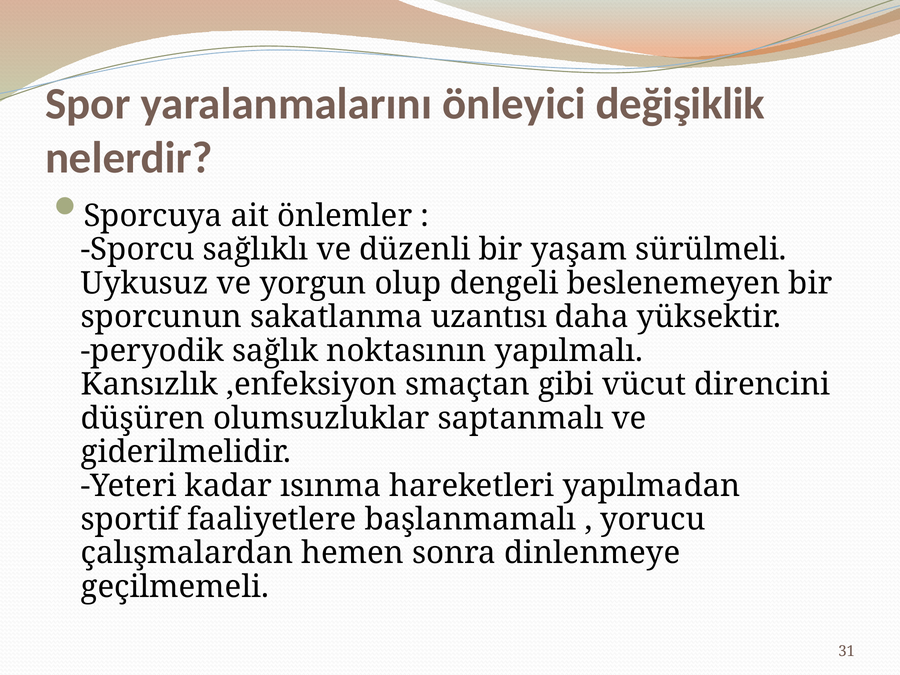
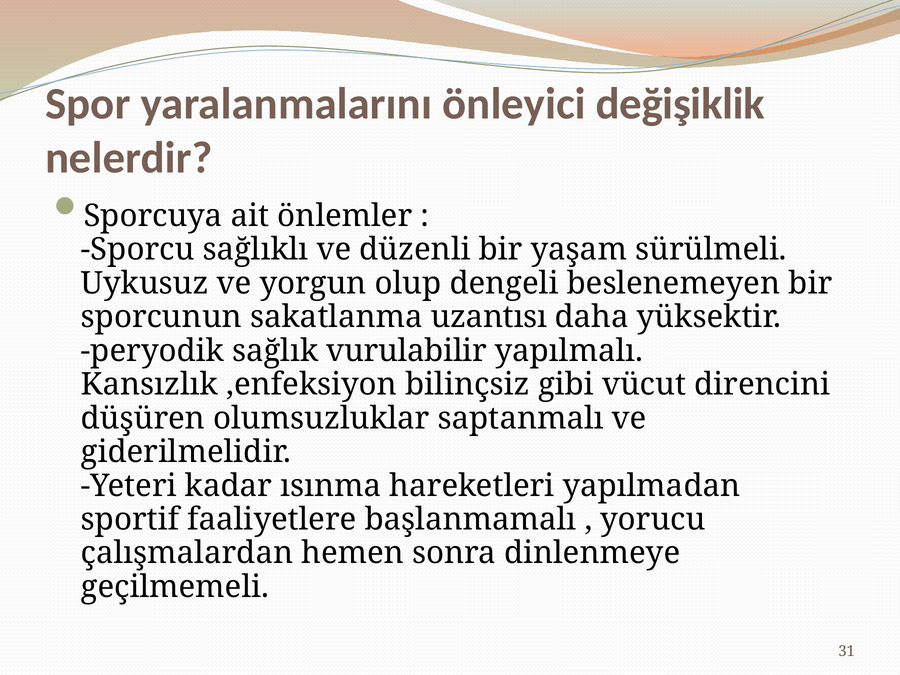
noktasının: noktasının -> vurulabilir
smaçtan: smaçtan -> bilinçsiz
